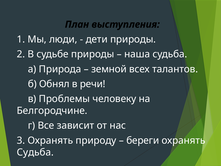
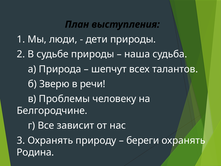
земной: земной -> шепчут
Обнял: Обнял -> Зверю
Судьба at (35, 152): Судьба -> Родина
